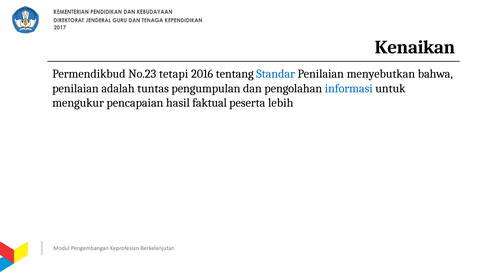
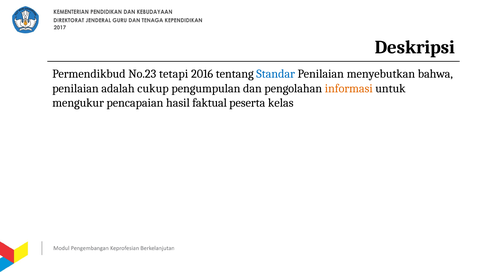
Kenaikan: Kenaikan -> Deskripsi
tuntas: tuntas -> cukup
informasi colour: blue -> orange
lebih: lebih -> kelas
